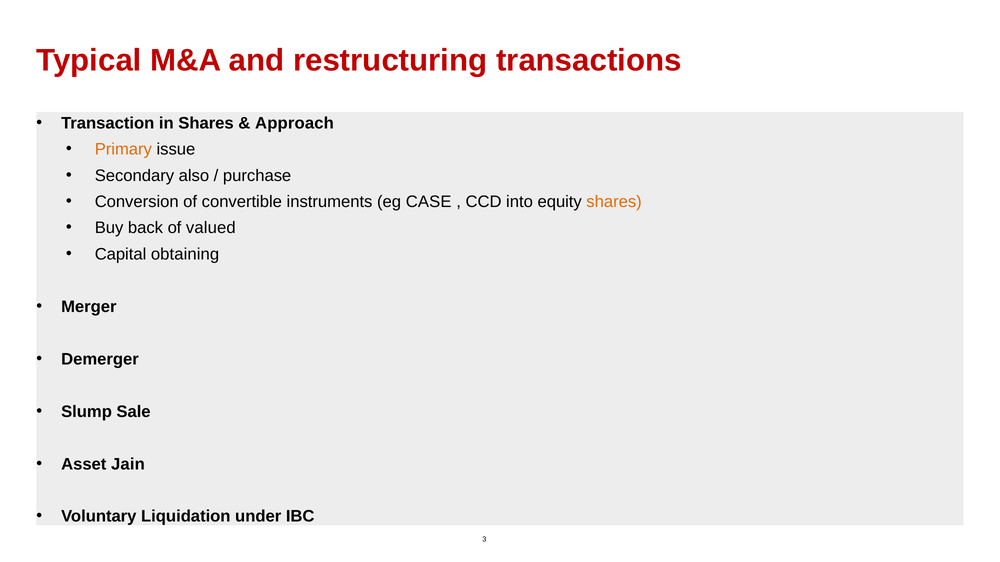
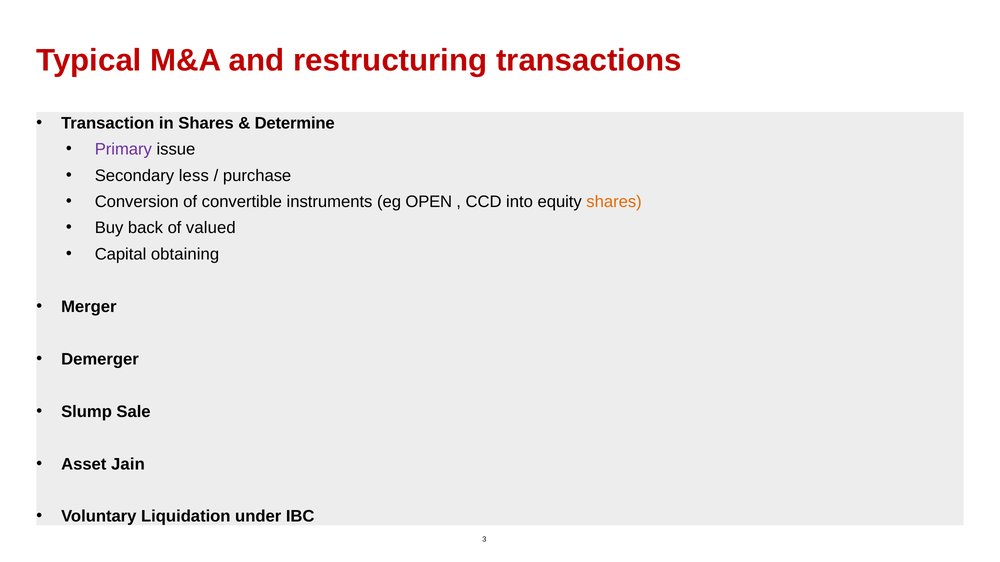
Approach: Approach -> Determine
Primary colour: orange -> purple
also: also -> less
CASE: CASE -> OPEN
